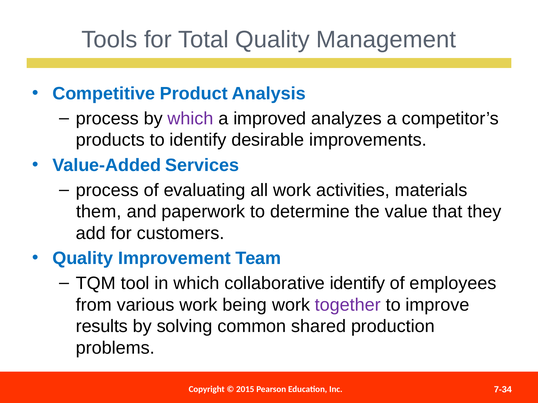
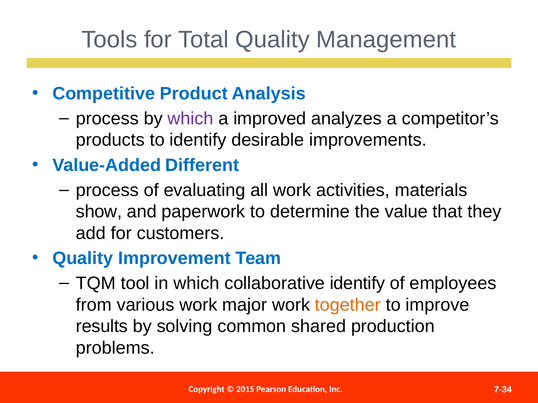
Services: Services -> Different
them: them -> show
being: being -> major
together colour: purple -> orange
